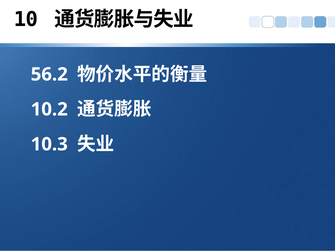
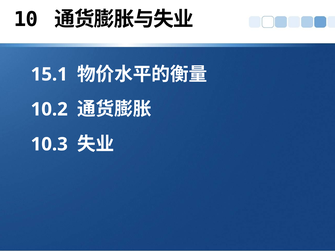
56.2: 56.2 -> 15.1
